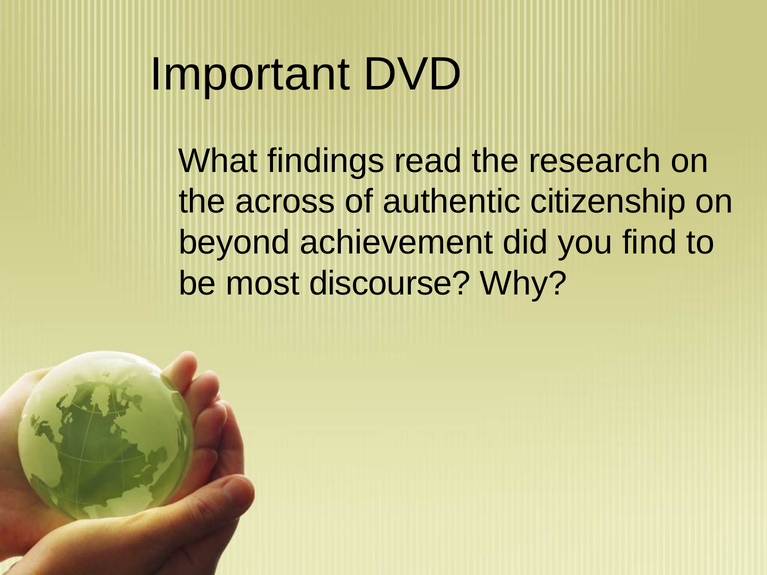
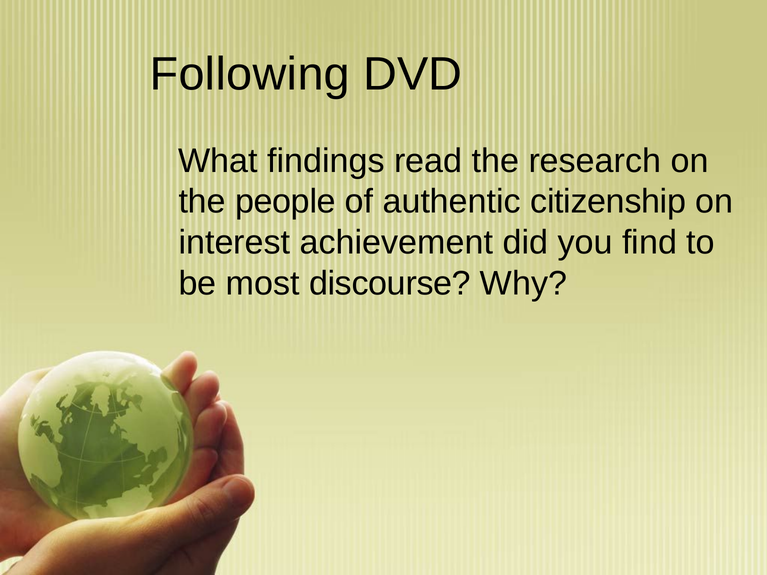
Important: Important -> Following
across: across -> people
beyond: beyond -> interest
